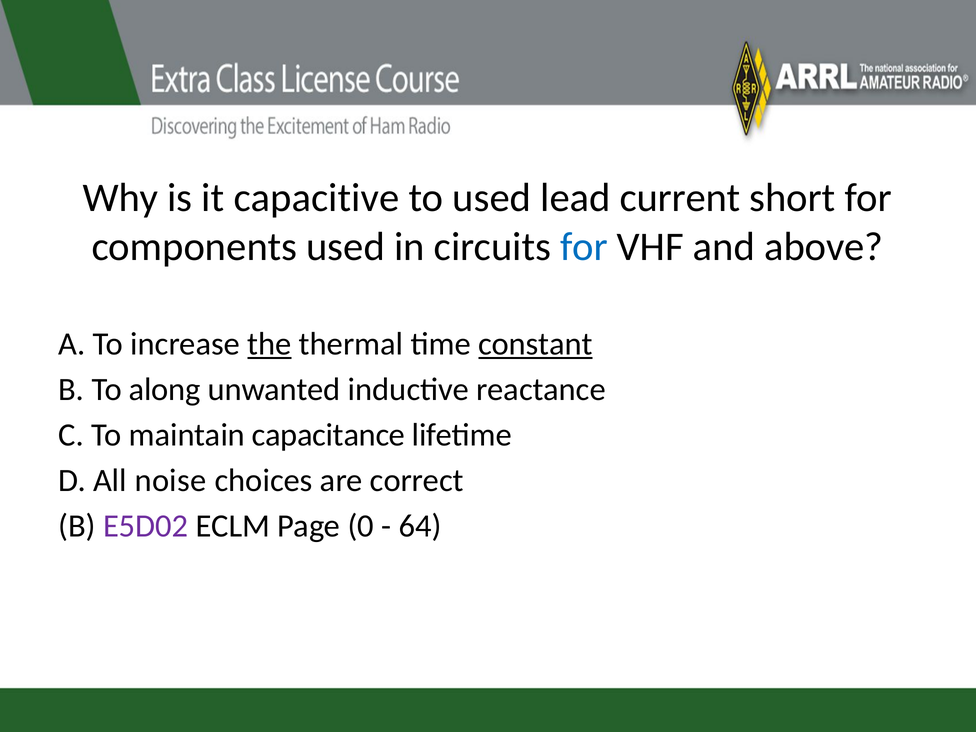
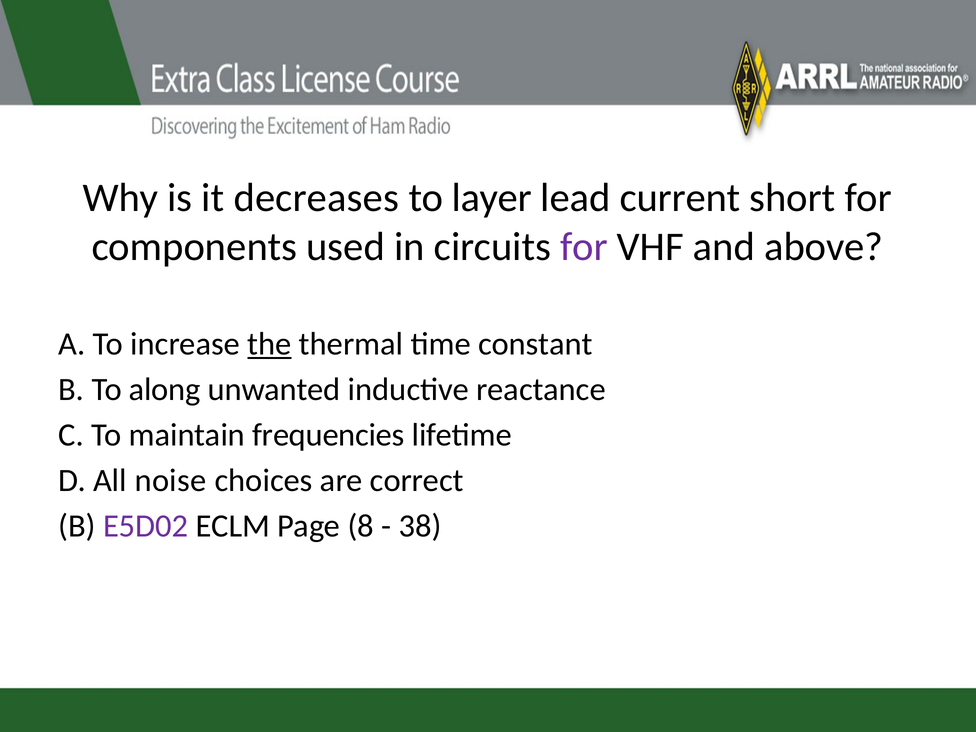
capacitive: capacitive -> decreases
to used: used -> layer
for at (584, 247) colour: blue -> purple
constant underline: present -> none
capacitance: capacitance -> frequencies
0: 0 -> 8
64: 64 -> 38
